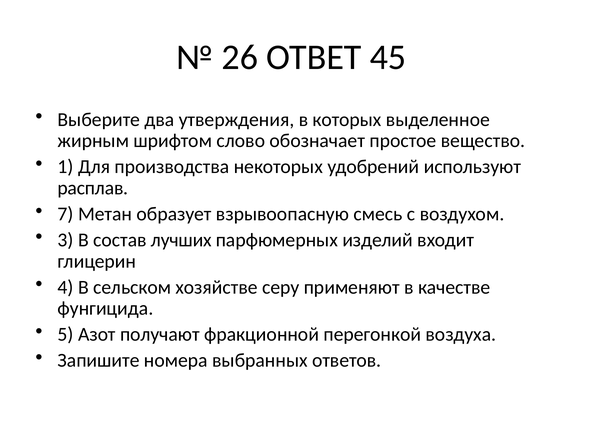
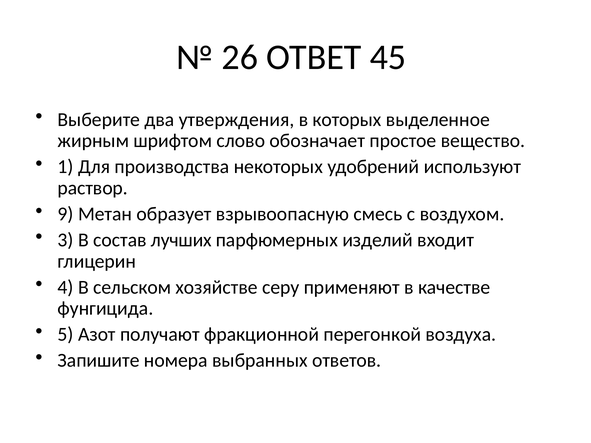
расплав: расплав -> раствор
7: 7 -> 9
